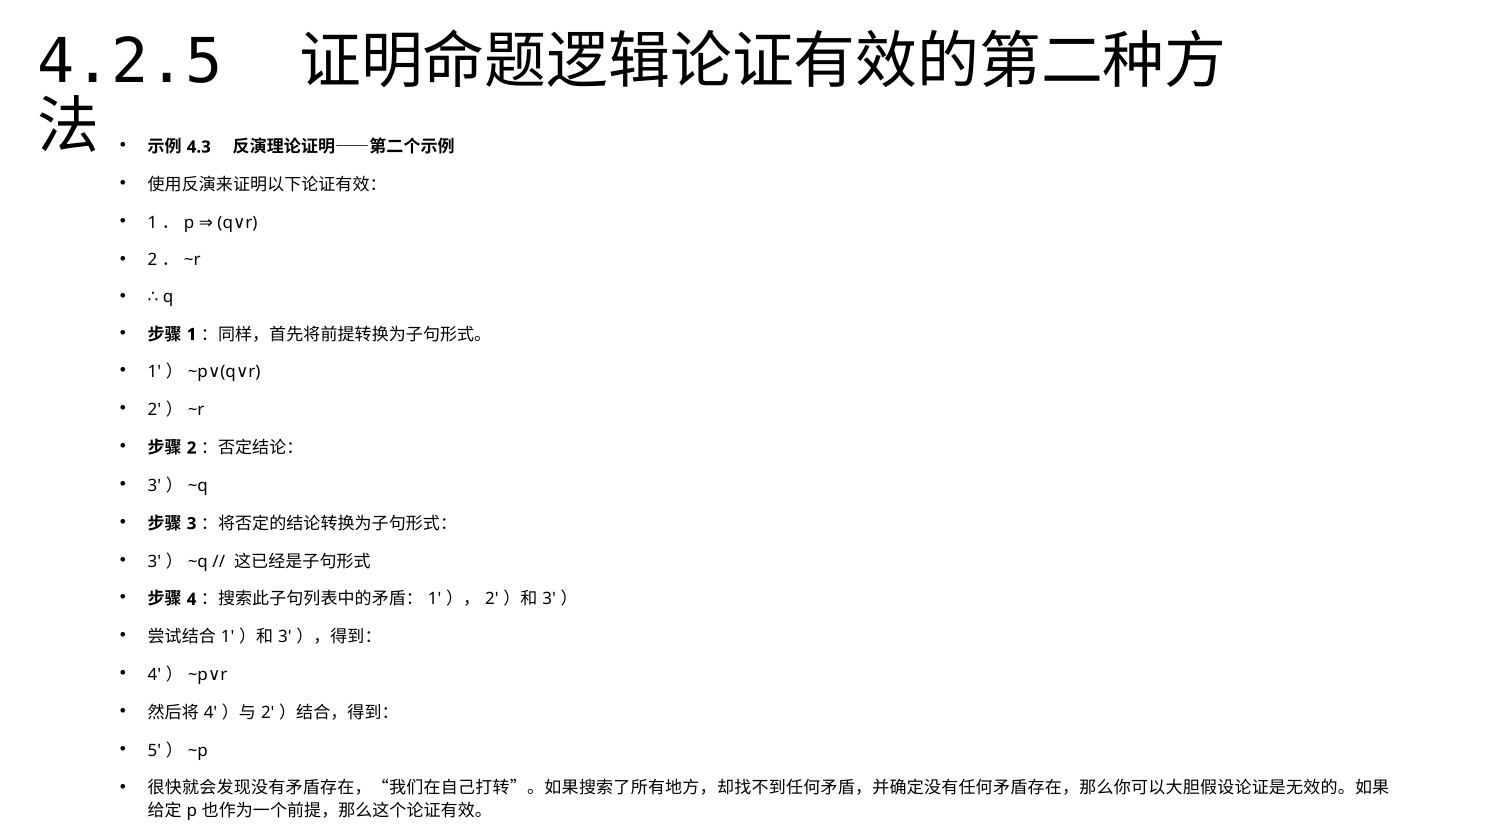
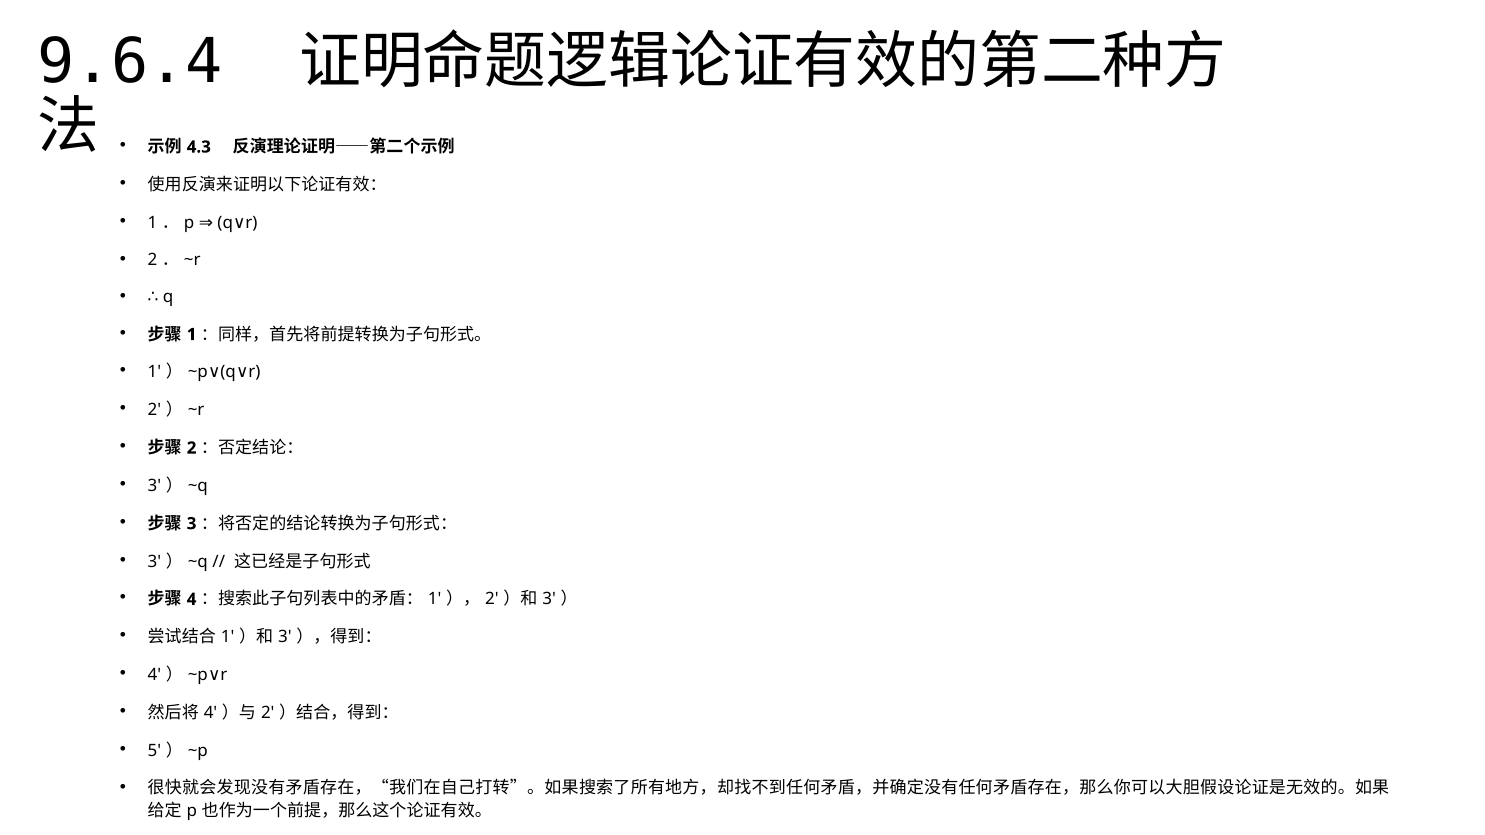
4.2.5: 4.2.5 -> 9.6.4
